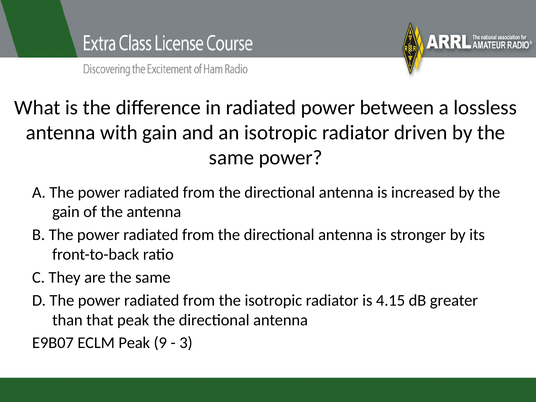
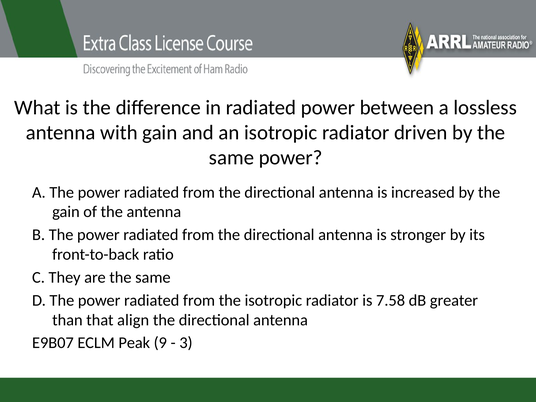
4.15: 4.15 -> 7.58
that peak: peak -> align
